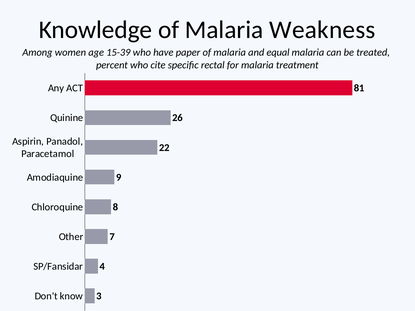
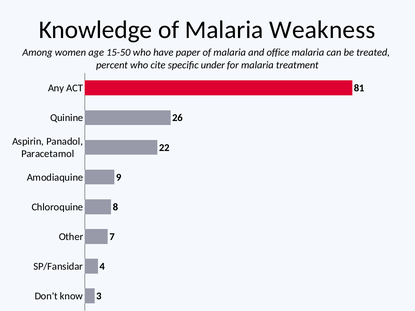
15-39: 15-39 -> 15-50
equal: equal -> office
rectal: rectal -> under
